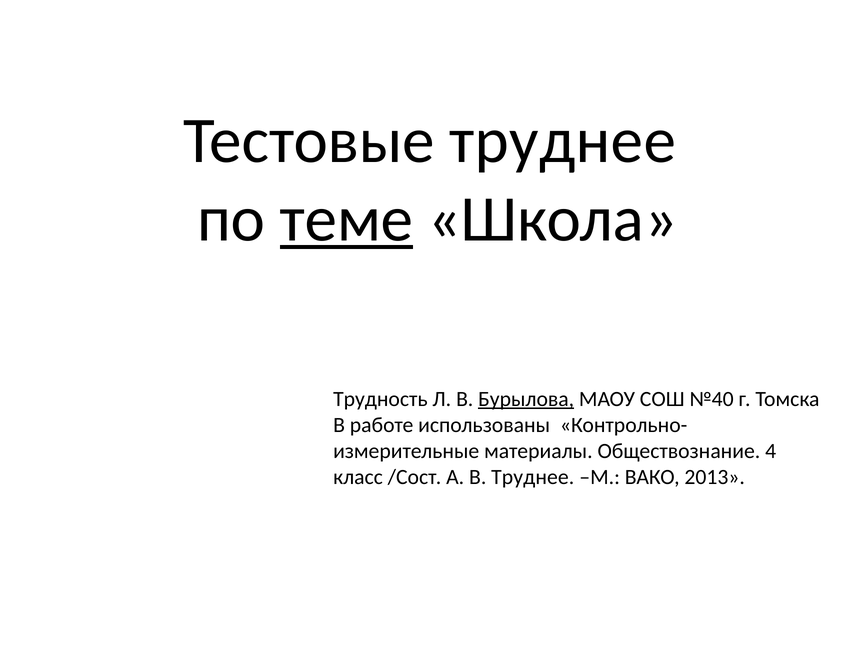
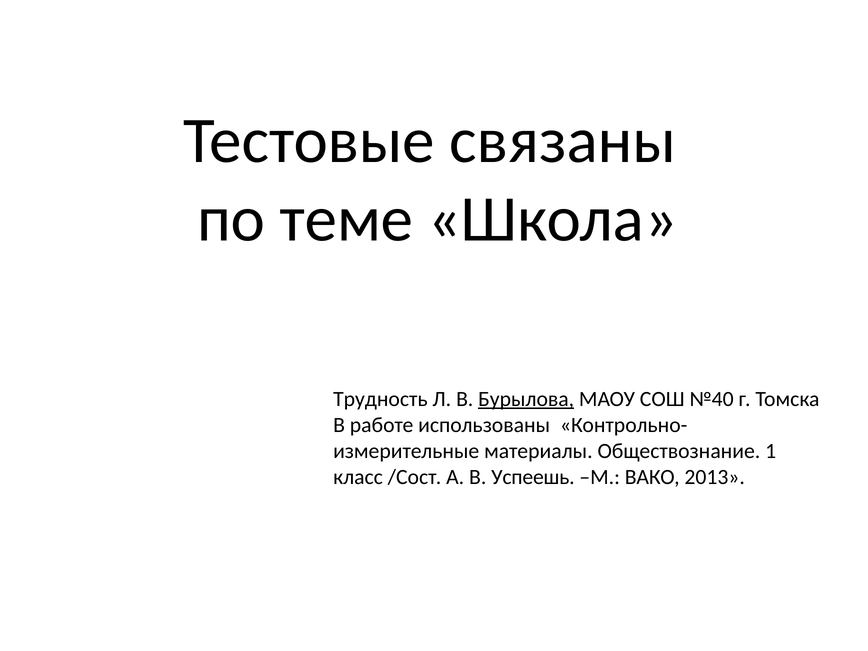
Тестовые труднее: труднее -> связаны
теме underline: present -> none
4: 4 -> 1
В Труднее: Труднее -> Успеешь
